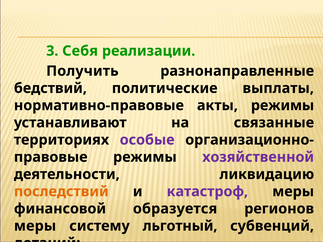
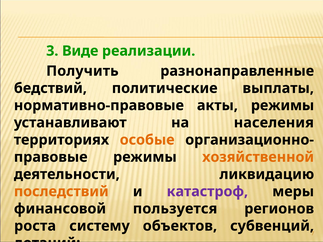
Себя: Себя -> Виде
связанные: связанные -> населения
особые colour: purple -> orange
хозяйственной colour: purple -> orange
образуется: образуется -> пользуется
меры at (35, 226): меры -> роста
льготный: льготный -> объектов
